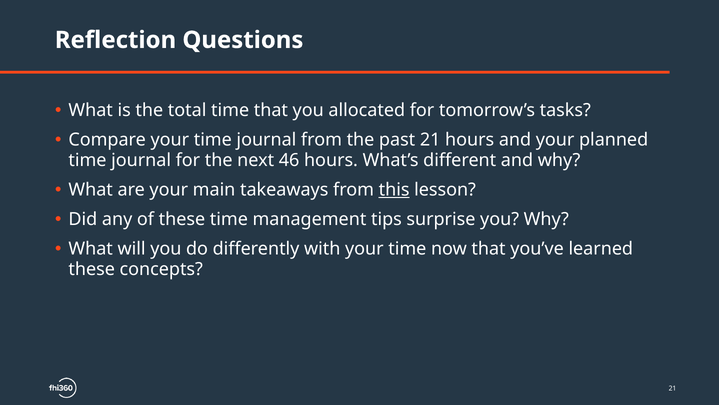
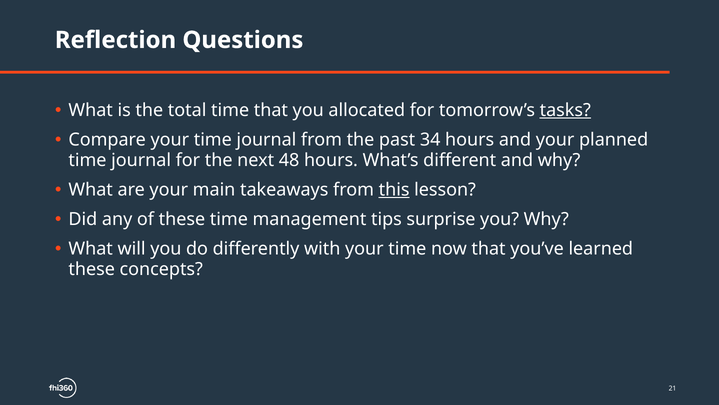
tasks underline: none -> present
past 21: 21 -> 34
46: 46 -> 48
